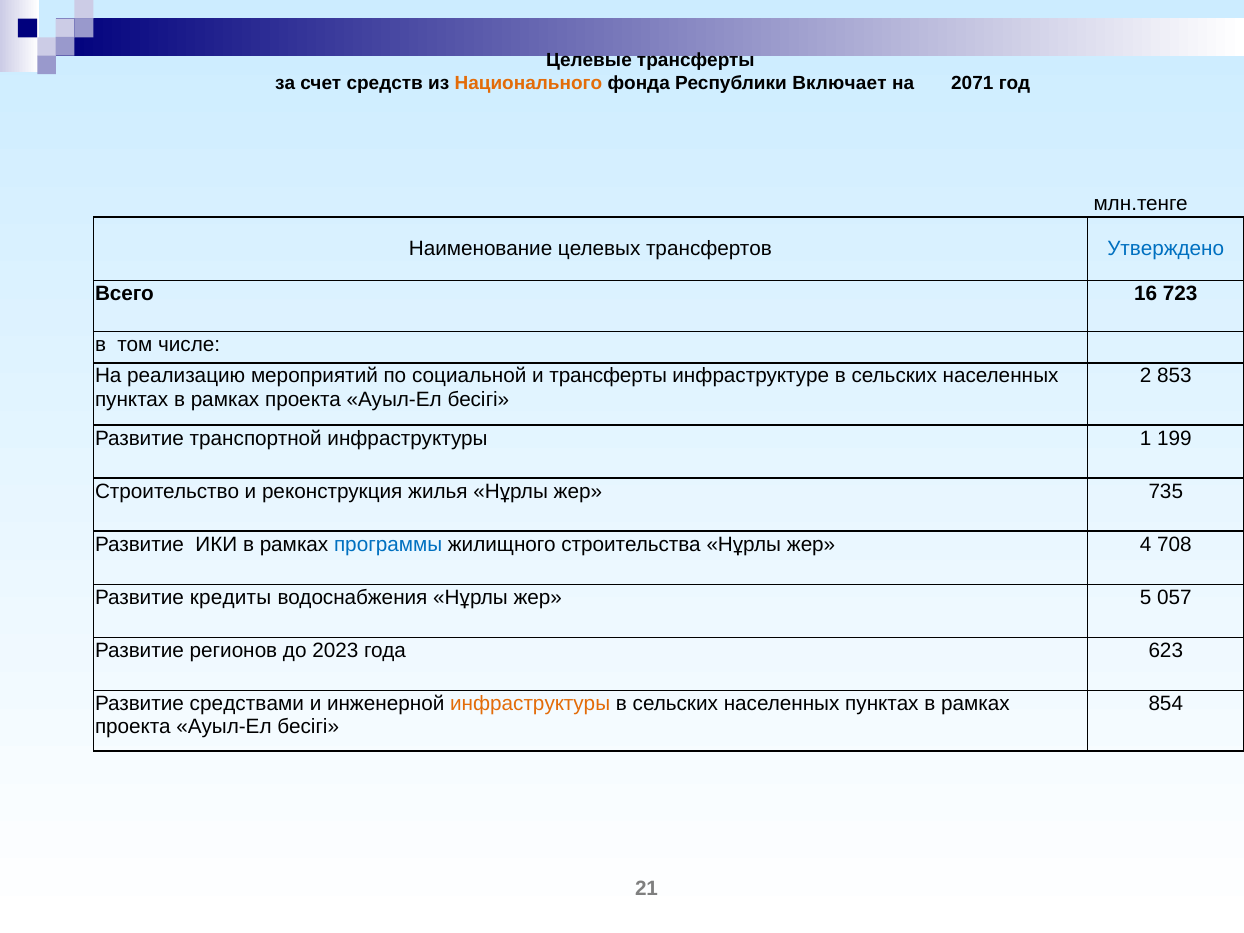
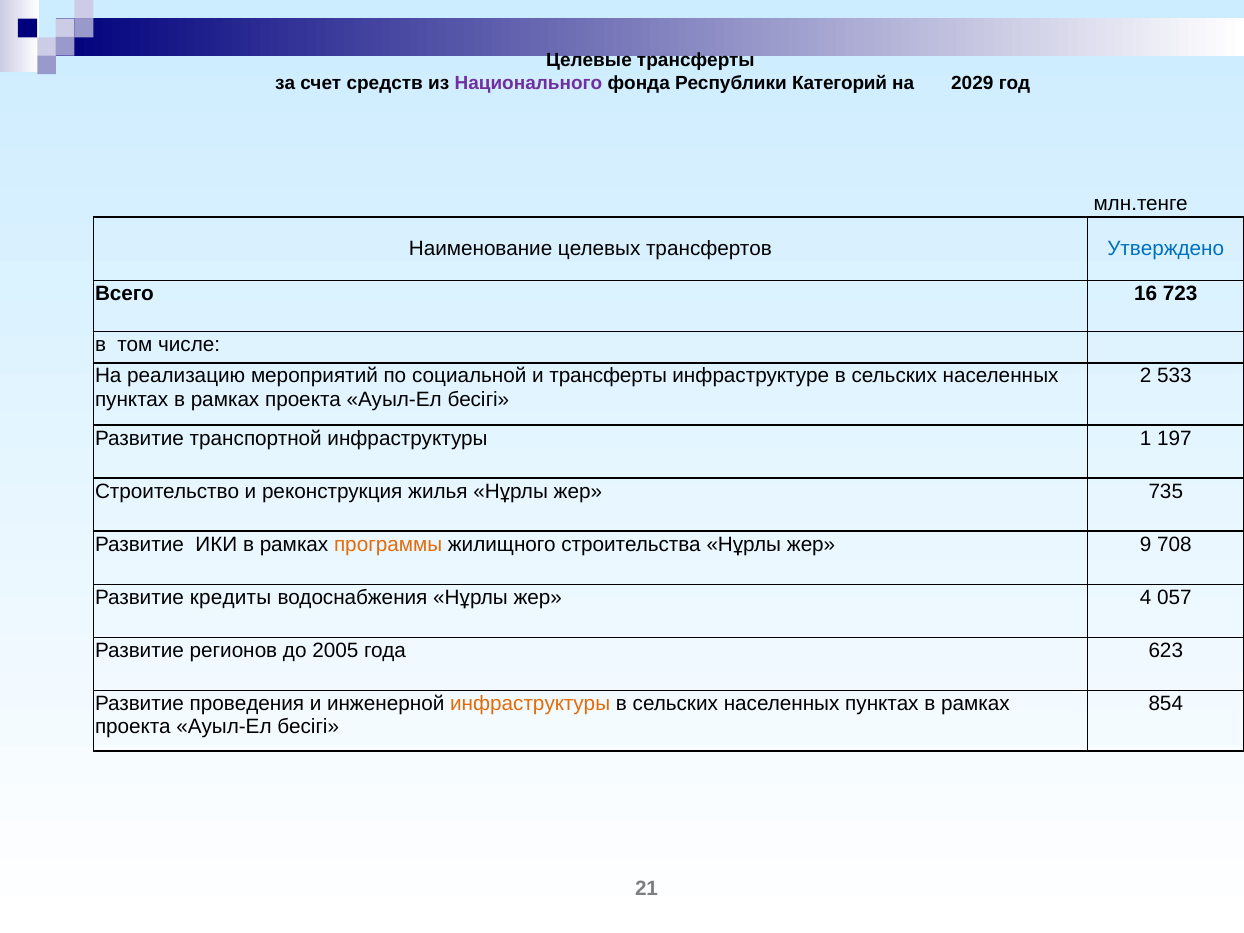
Национального colour: orange -> purple
Включает: Включает -> Категорий
2071: 2071 -> 2029
853: 853 -> 533
199: 199 -> 197
программы colour: blue -> orange
4: 4 -> 9
5: 5 -> 4
2023: 2023 -> 2005
средствами: средствами -> проведения
